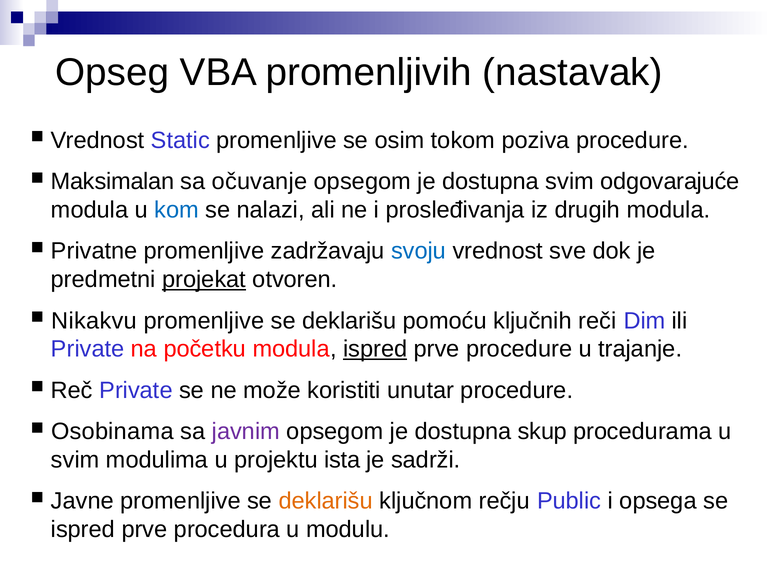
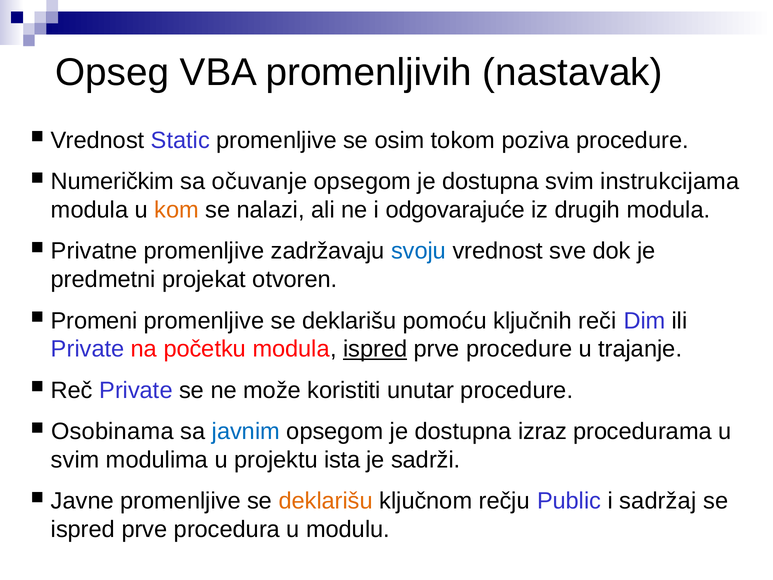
Maksimalan: Maksimalan -> Numeričkim
odgovarajuće: odgovarajuće -> instrukcijama
kom colour: blue -> orange
prosleđivanja: prosleđivanja -> odgovarajuće
projekat underline: present -> none
Nikakvu: Nikakvu -> Promeni
javnim colour: purple -> blue
skup: skup -> izraz
opsega: opsega -> sadržaj
